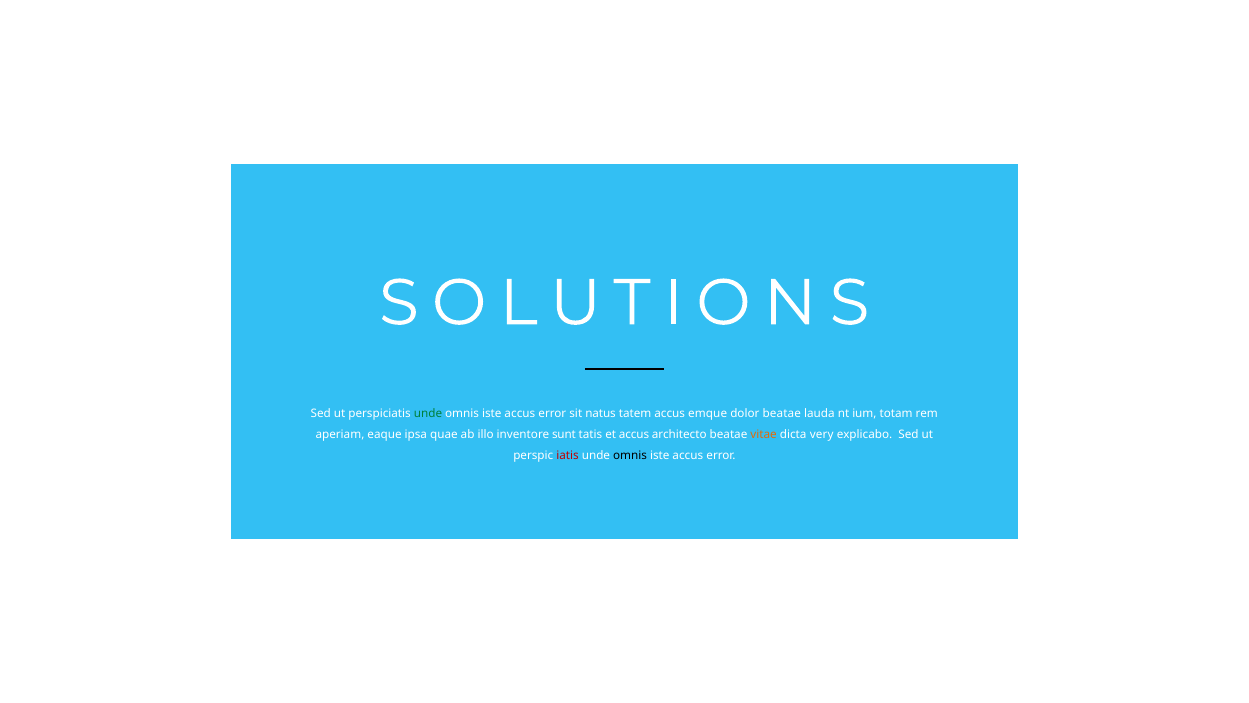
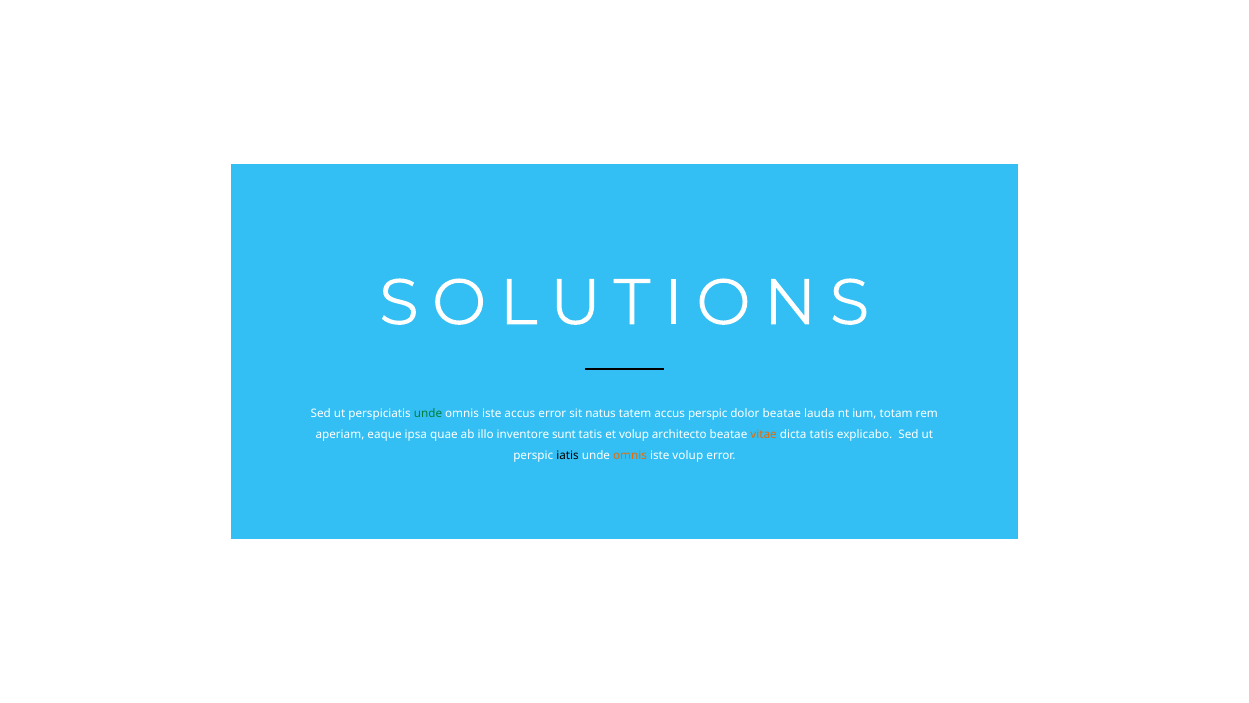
accus emque: emque -> perspic
et accus: accus -> volup
dicta very: very -> tatis
iatis colour: red -> black
omnis at (630, 455) colour: black -> orange
accus at (688, 455): accus -> volup
